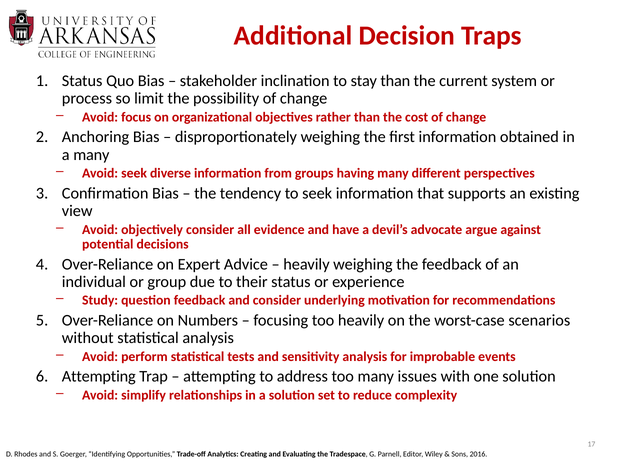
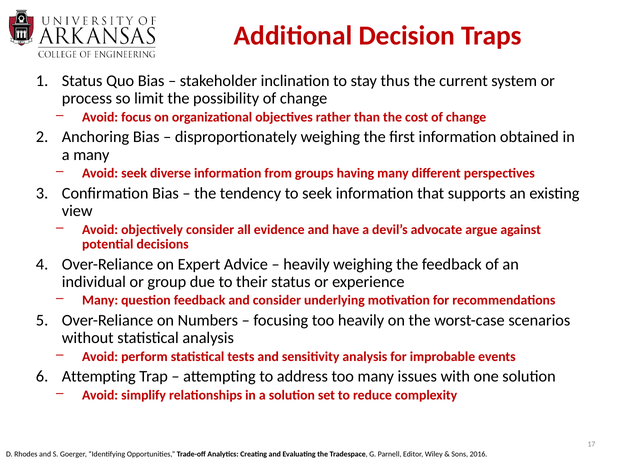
stay than: than -> thus
Study at (100, 300): Study -> Many
